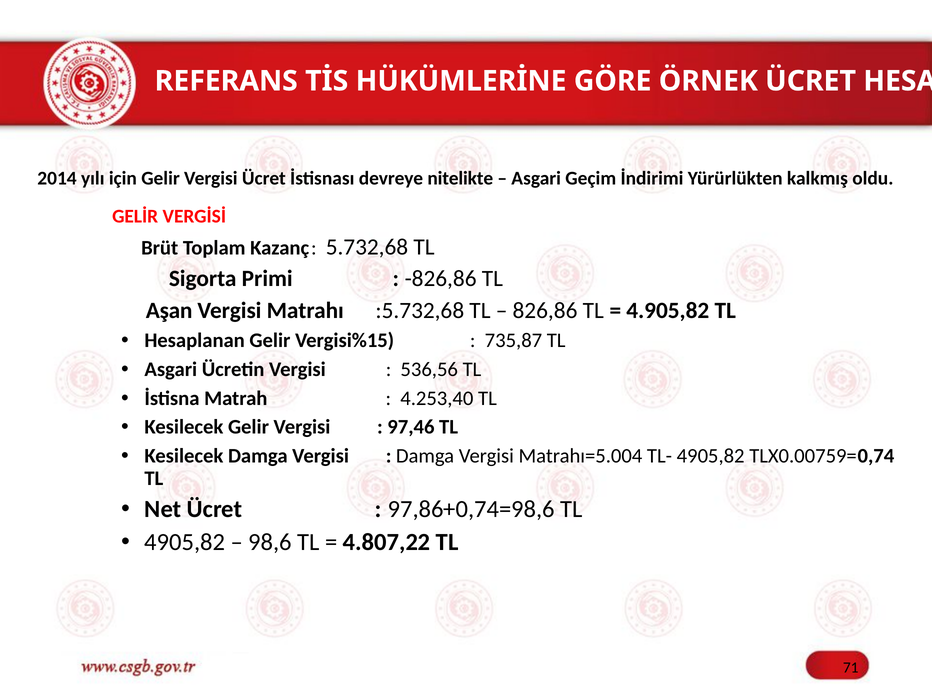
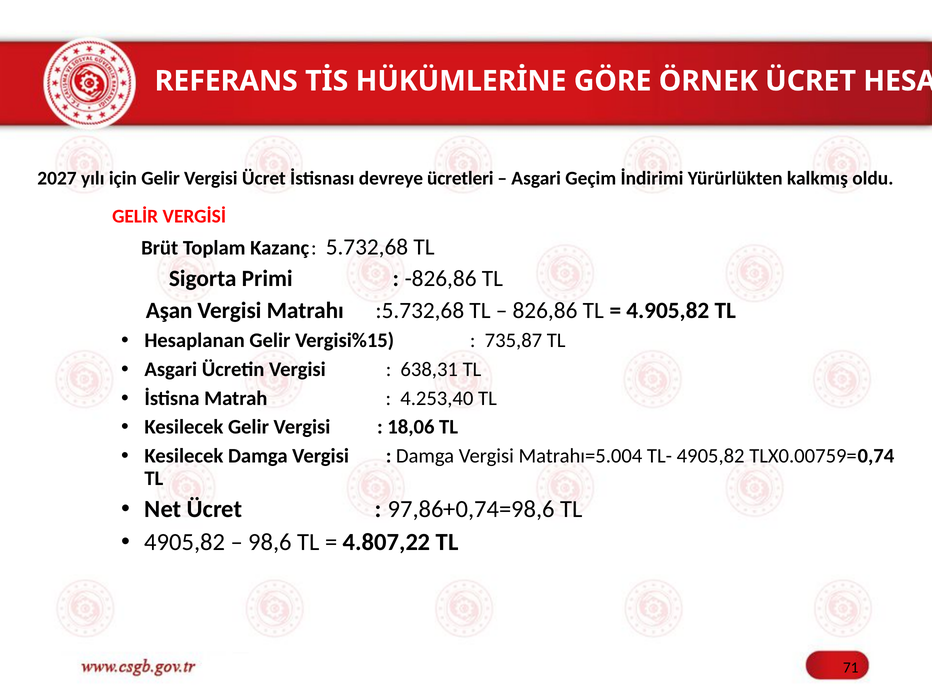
2014: 2014 -> 2027
nitelikte: nitelikte -> ücretleri
536,56: 536,56 -> 638,31
97,46: 97,46 -> 18,06
